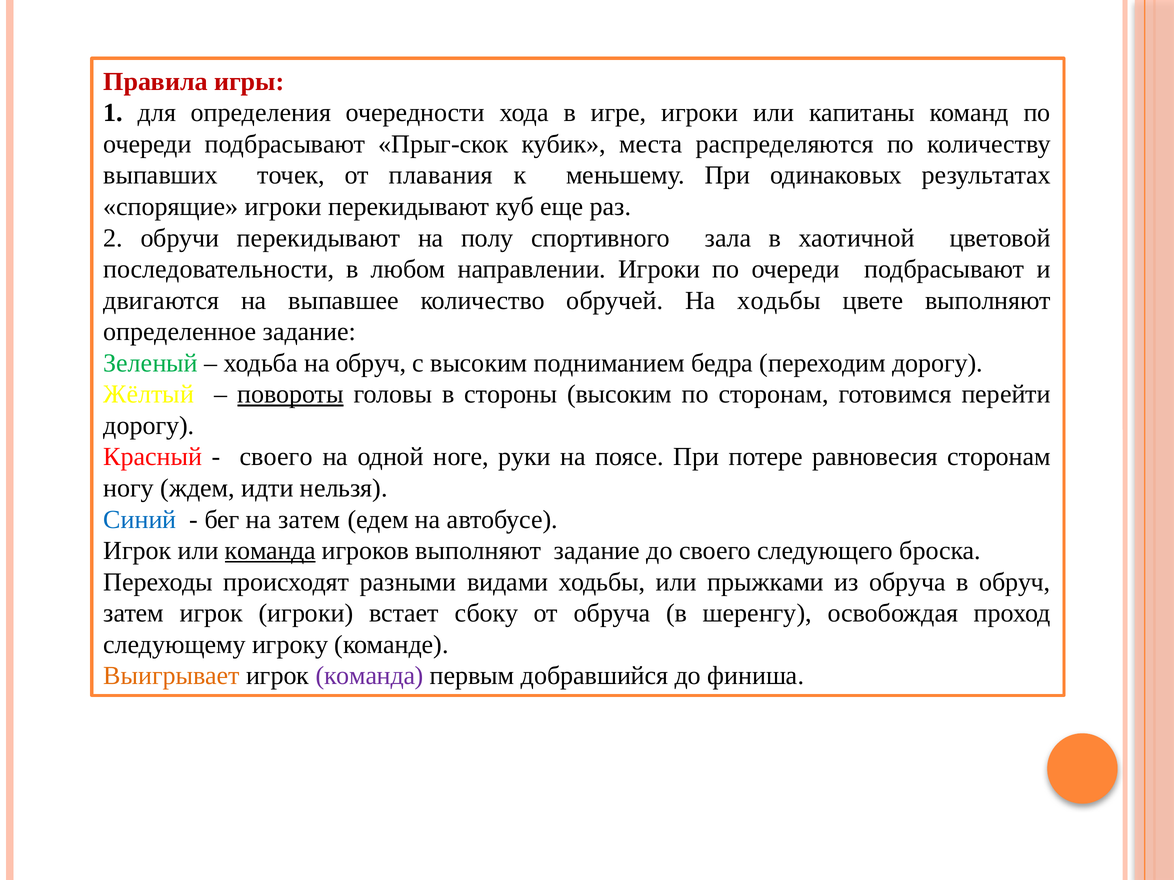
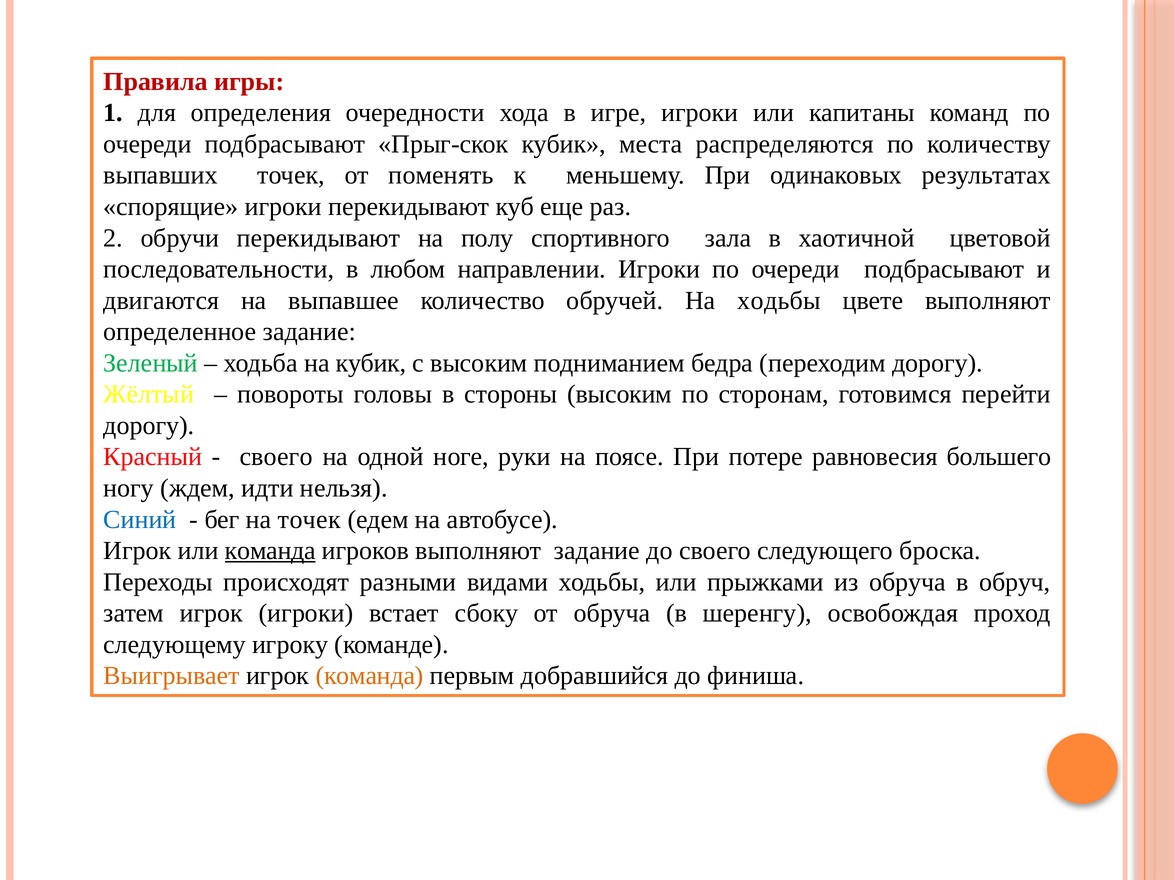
плавания: плавания -> поменять
на обруч: обруч -> кубик
повороты underline: present -> none
равновесия сторонам: сторонам -> большего
на затем: затем -> точек
команда at (370, 676) colour: purple -> orange
